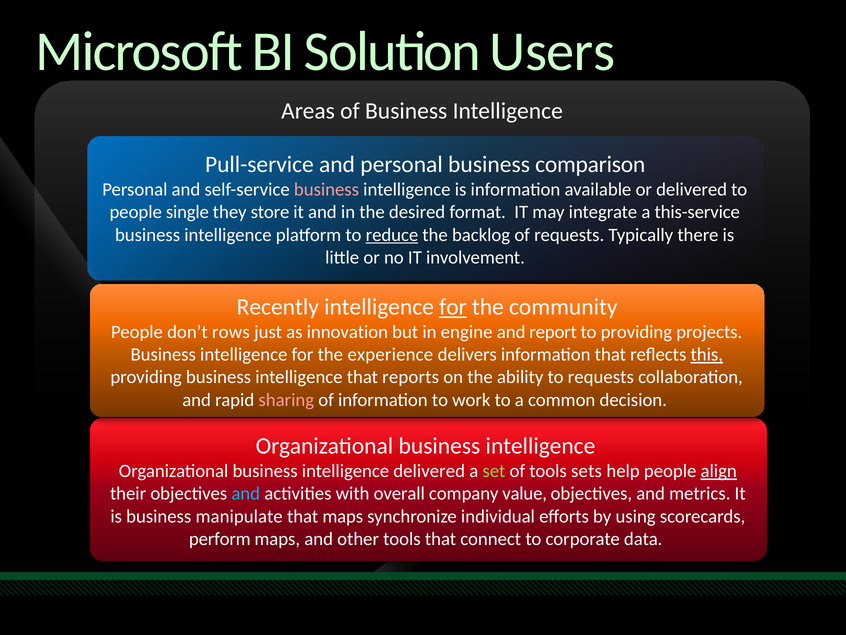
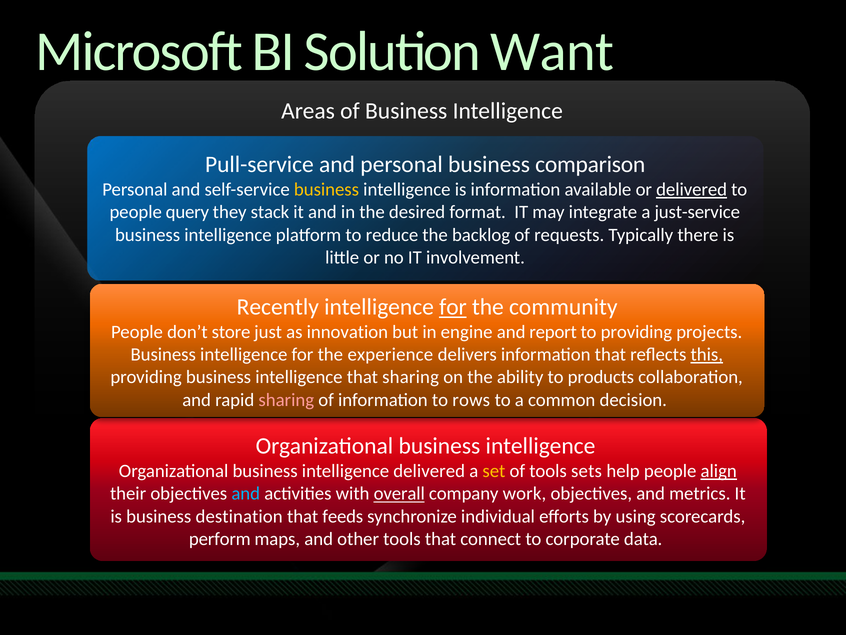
Users: Users -> Want
business at (326, 190) colour: pink -> yellow
delivered at (692, 190) underline: none -> present
single: single -> query
store: store -> stack
this-service: this-service -> just-service
reduce underline: present -> none
rows: rows -> store
that reports: reports -> sharing
to requests: requests -> products
work: work -> rows
set colour: light green -> yellow
overall underline: none -> present
value: value -> work
manipulate: manipulate -> destination
that maps: maps -> feeds
